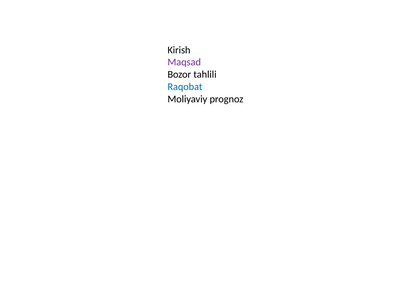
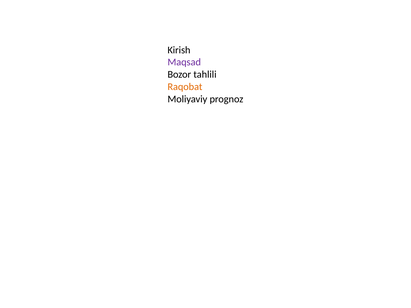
Raqobat colour: blue -> orange
